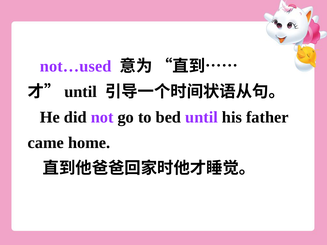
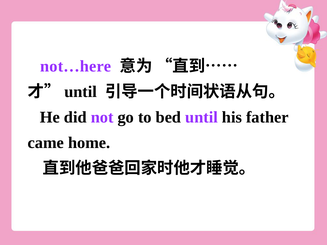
not…used: not…used -> not…here
